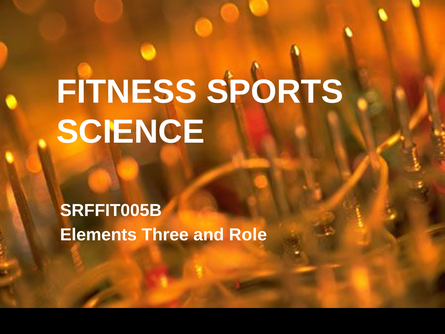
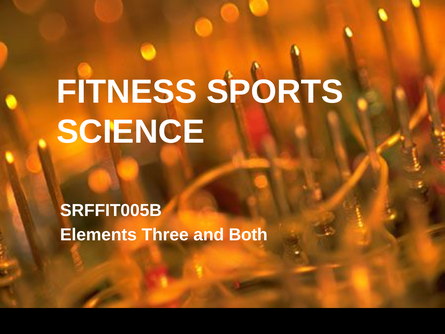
Role: Role -> Both
